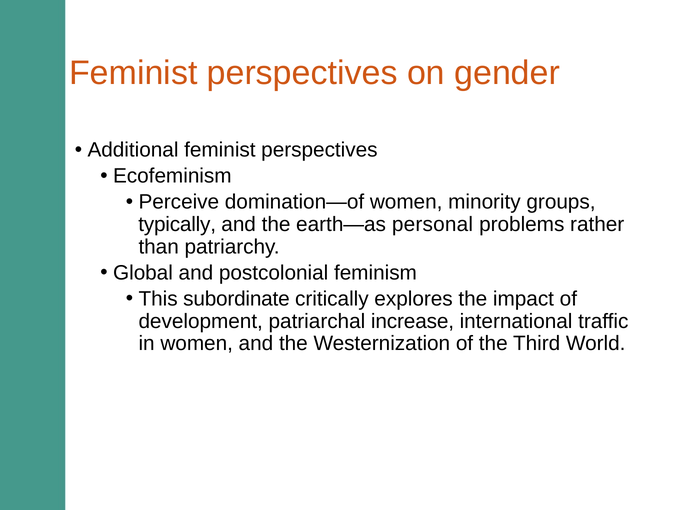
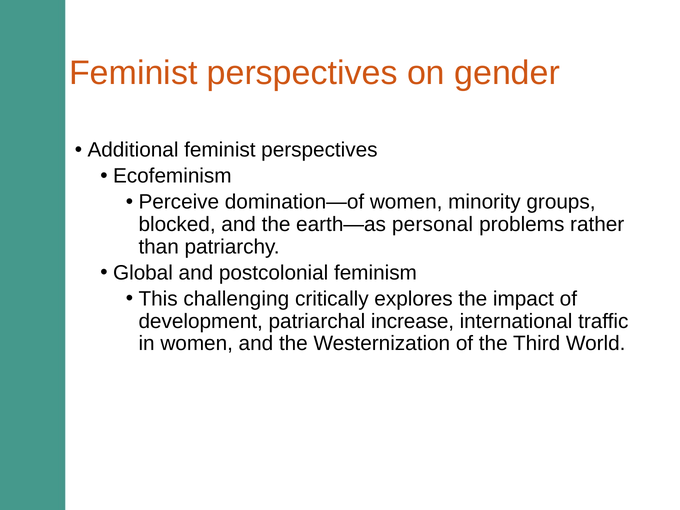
typically: typically -> blocked
subordinate: subordinate -> challenging
